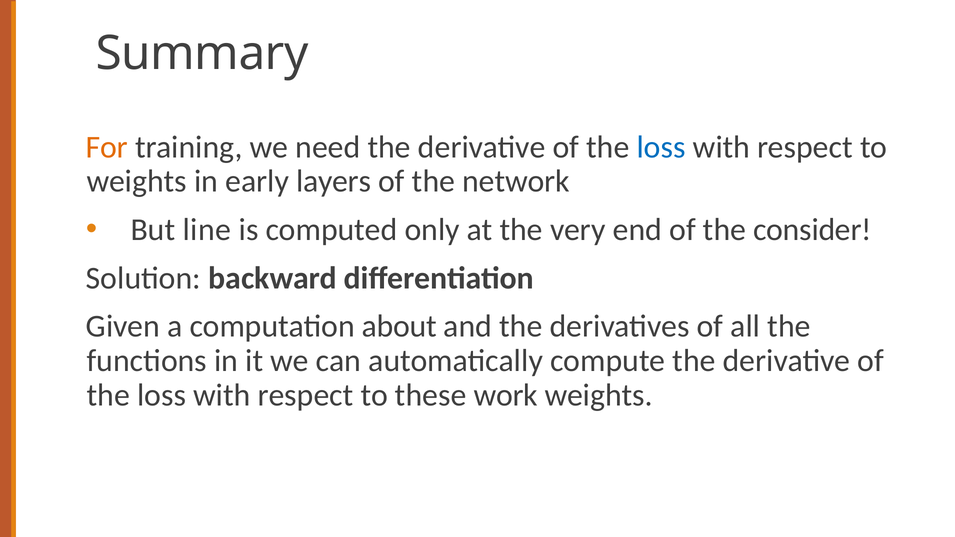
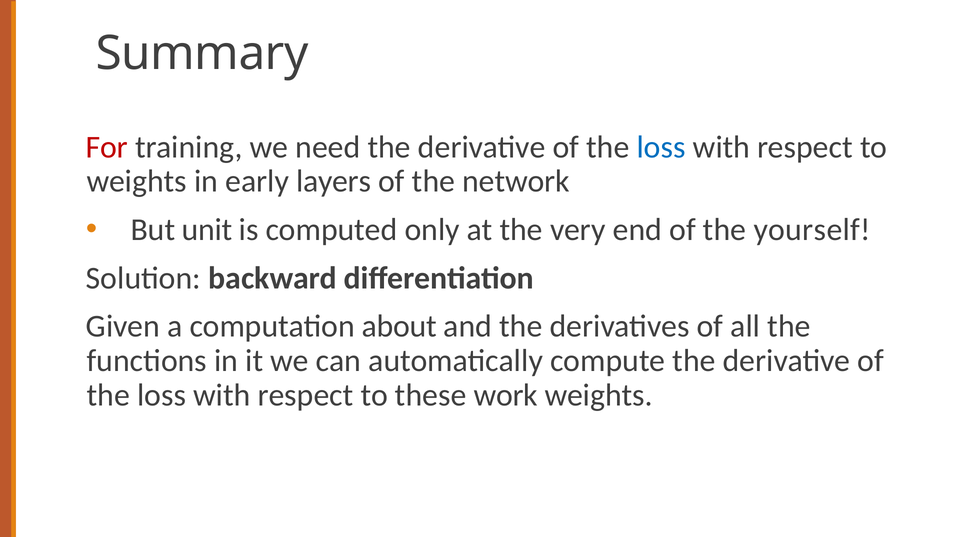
For colour: orange -> red
line: line -> unit
consider: consider -> yourself
